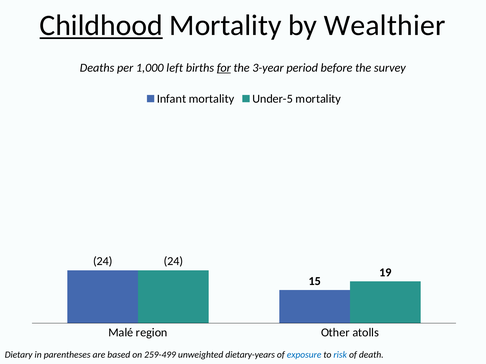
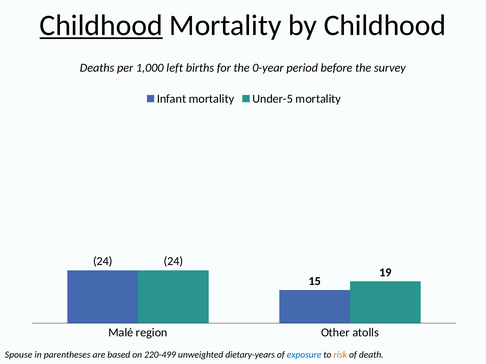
by Wealthier: Wealthier -> Childhood
for underline: present -> none
3-year: 3-year -> 0-year
Dietary: Dietary -> Spouse
259-499: 259-499 -> 220-499
risk colour: blue -> orange
